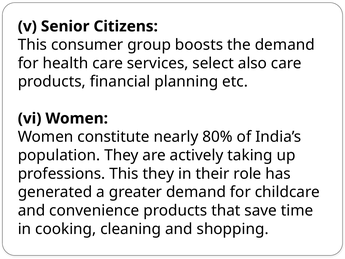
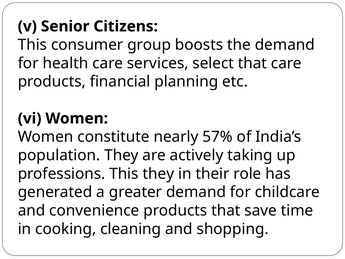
select also: also -> that
80%: 80% -> 57%
